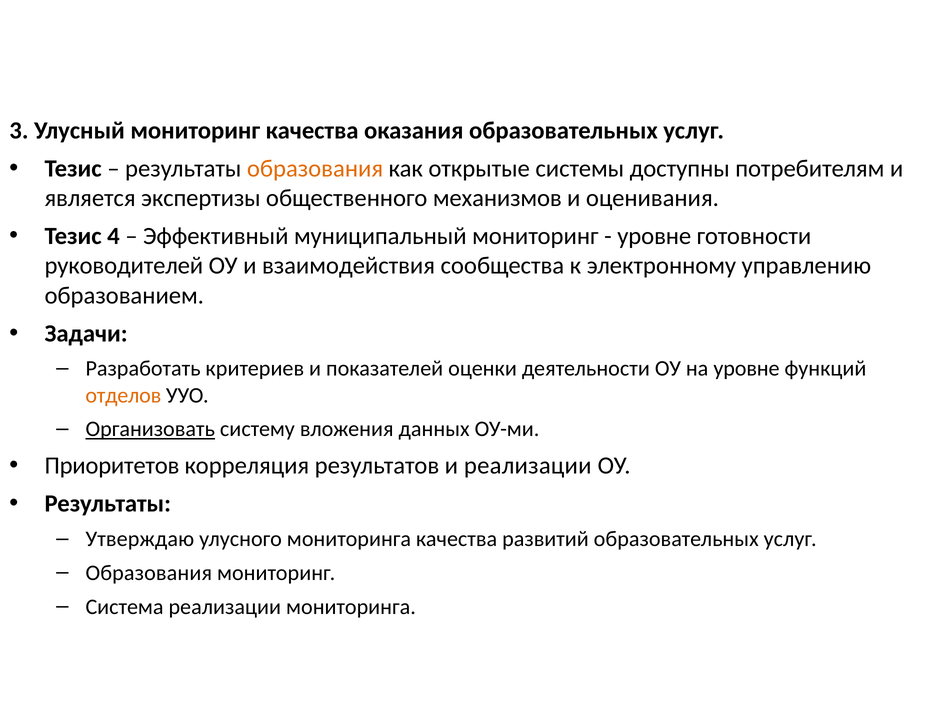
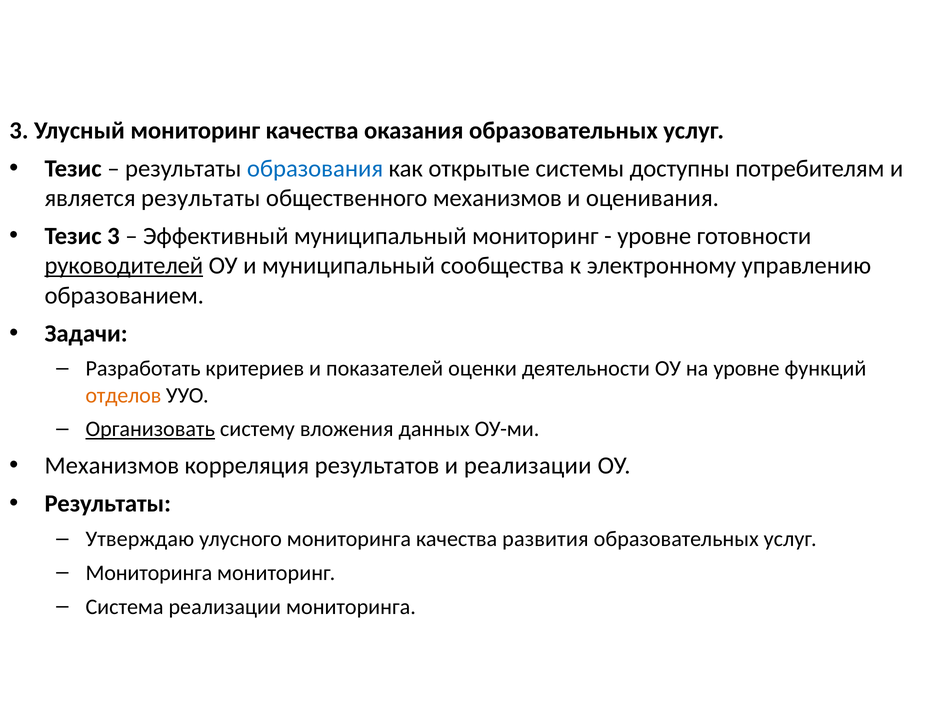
образования at (315, 169) colour: orange -> blue
является экспертизы: экспертизы -> результаты
Тезис 4: 4 -> 3
руководителей underline: none -> present
и взаимодействия: взаимодействия -> муниципальный
Приоритетов at (112, 466): Приоритетов -> Механизмов
развитий: развитий -> развития
Образования at (149, 573): Образования -> Мониторинга
